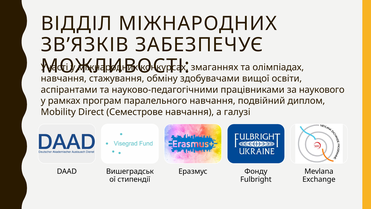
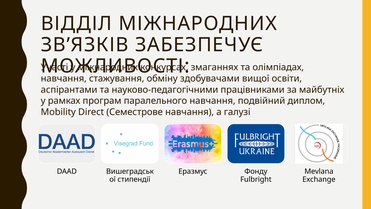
наукового: наукового -> майбутніх
